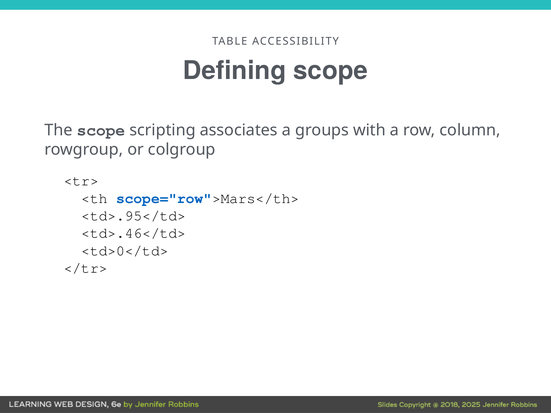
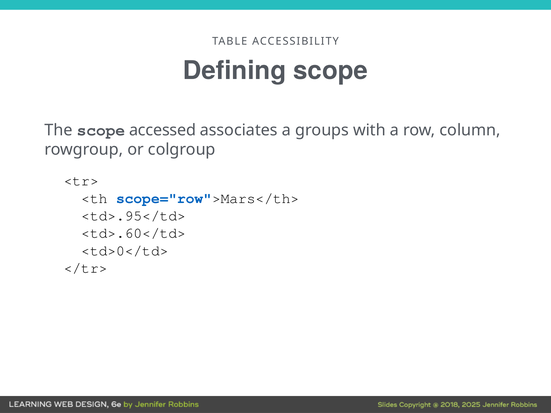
scripting: scripting -> accessed
<td>.46</td>: <td>.46</td> -> <td>.60</td>
